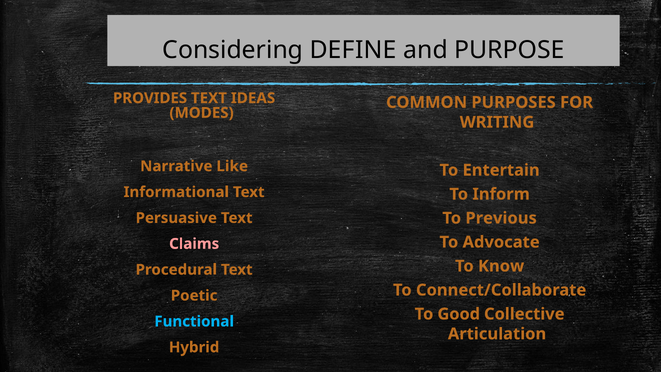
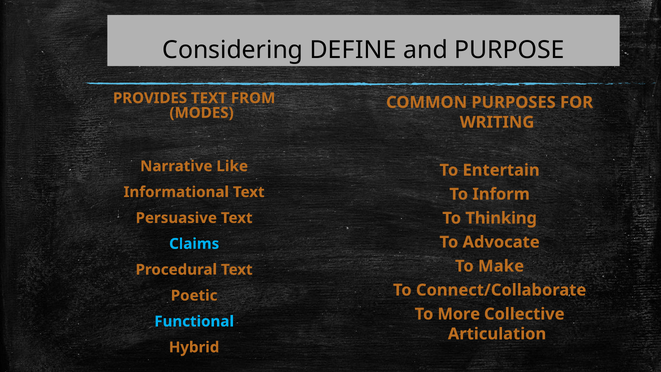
IDEAS: IDEAS -> FROM
Previous: Previous -> Thinking
Claims colour: pink -> light blue
Know: Know -> Make
Good: Good -> More
